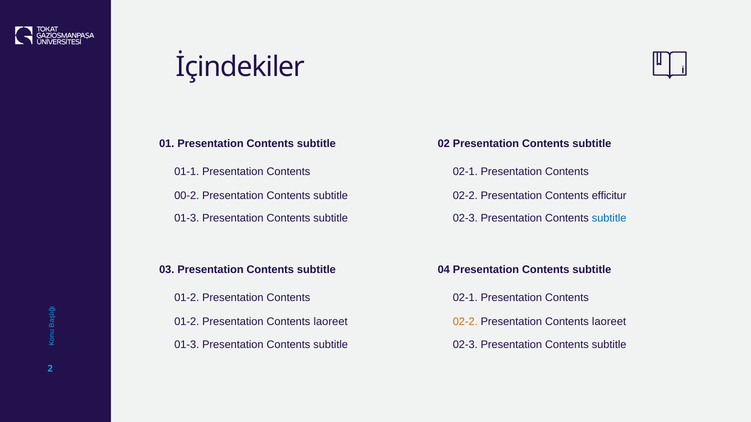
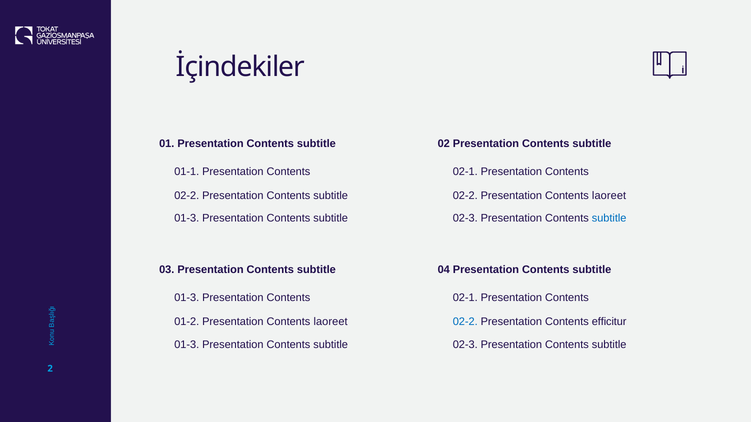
00-2 at (187, 196): 00-2 -> 02-2
02-2 Presentation Contents efficitur: efficitur -> laoreet
01-2 at (187, 298): 01-2 -> 01-3
02-2 at (465, 322) colour: orange -> blue
laoreet at (609, 322): laoreet -> efficitur
